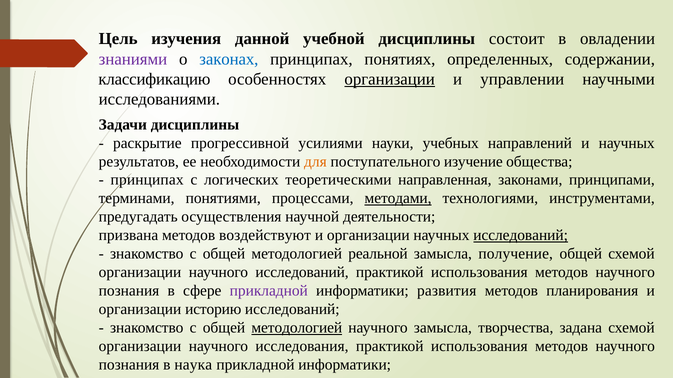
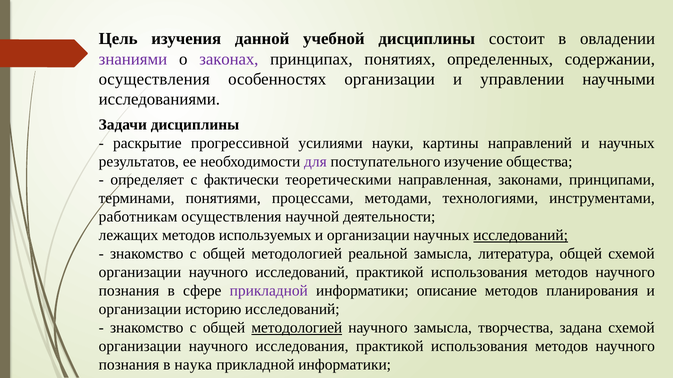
законах colour: blue -> purple
классификацию at (154, 79): классификацию -> осуществления
организации at (390, 79) underline: present -> none
учебных: учебных -> картины
для colour: orange -> purple
принципах at (147, 180): принципах -> определяет
логических: логических -> фактически
методами underline: present -> none
предугадать: предугадать -> работникам
призвана: призвана -> лежащих
воздействуют: воздействуют -> используемых
получение: получение -> литература
развития: развития -> описание
